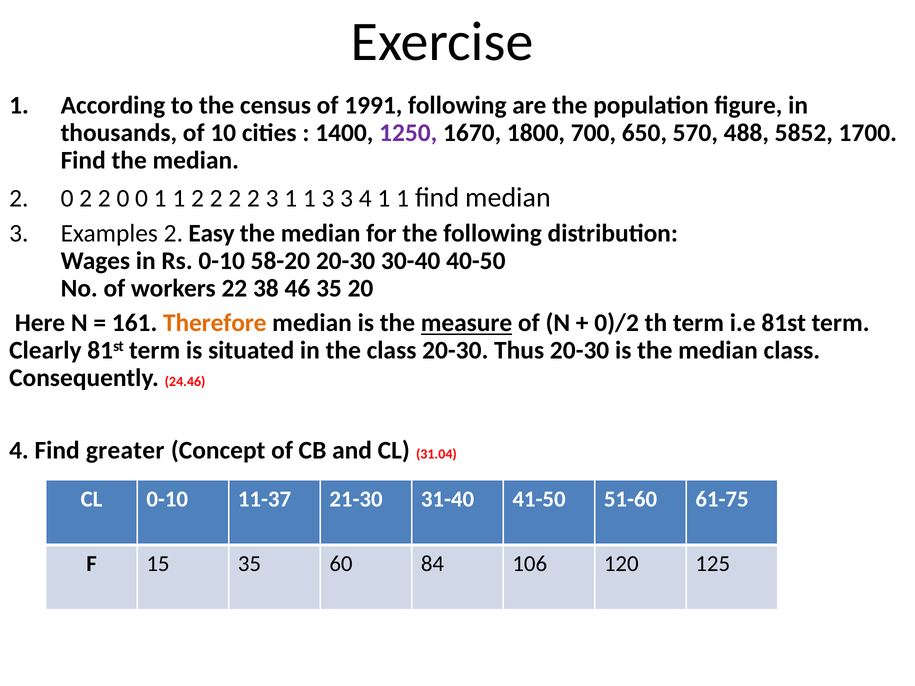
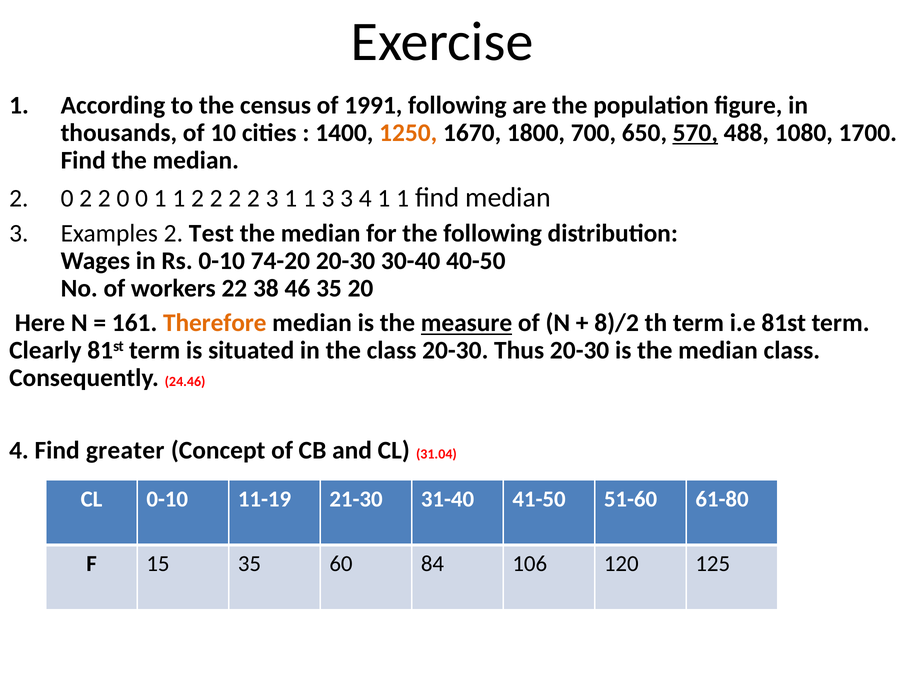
1250 colour: purple -> orange
570 underline: none -> present
5852: 5852 -> 1080
Easy: Easy -> Test
58-20: 58-20 -> 74-20
0)/2: 0)/2 -> 8)/2
11-37: 11-37 -> 11-19
61-75: 61-75 -> 61-80
